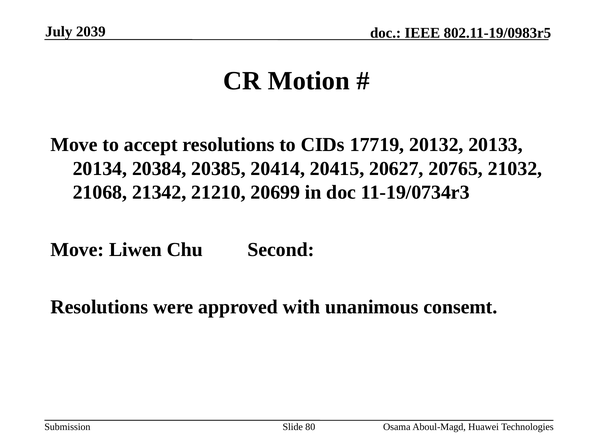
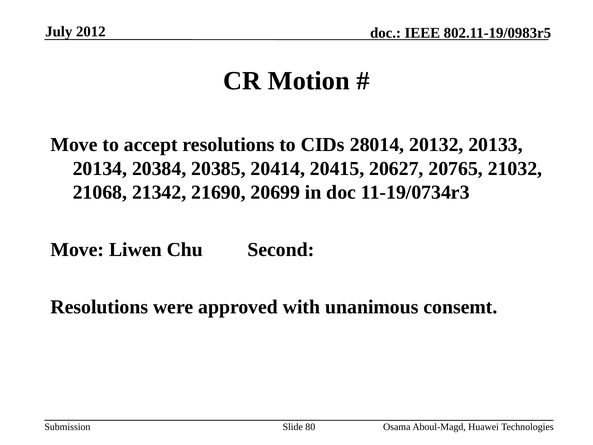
2039: 2039 -> 2012
17719: 17719 -> 28014
21210: 21210 -> 21690
